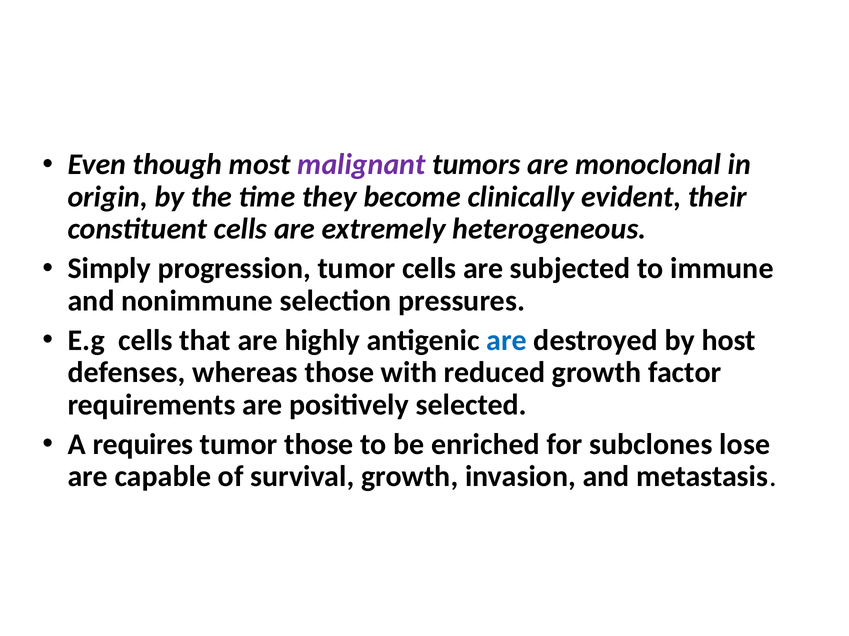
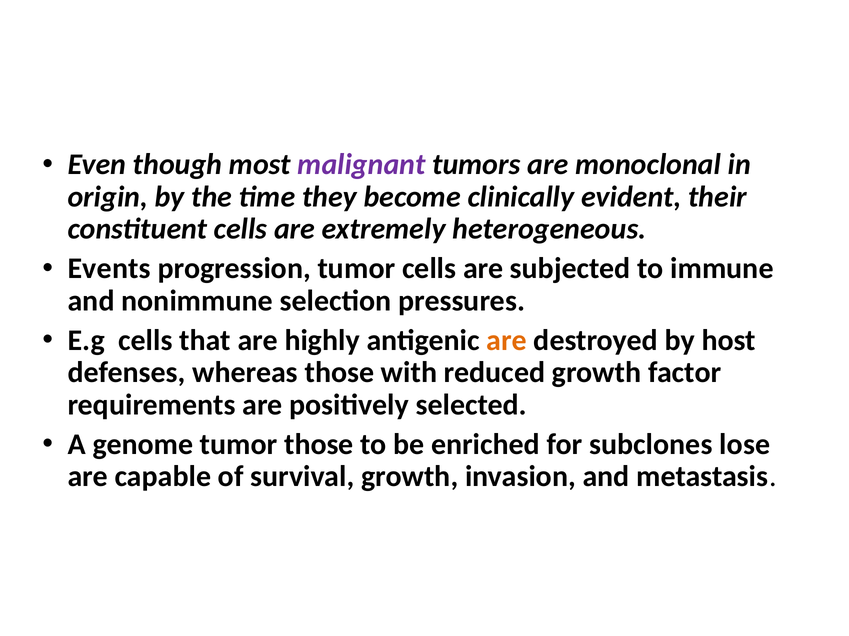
Simply: Simply -> Events
are at (507, 341) colour: blue -> orange
requires: requires -> genome
